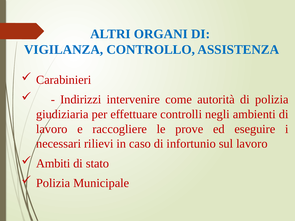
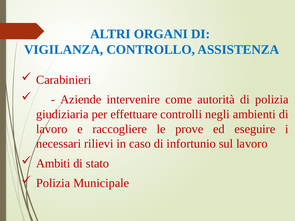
Indirizzi: Indirizzi -> Aziende
